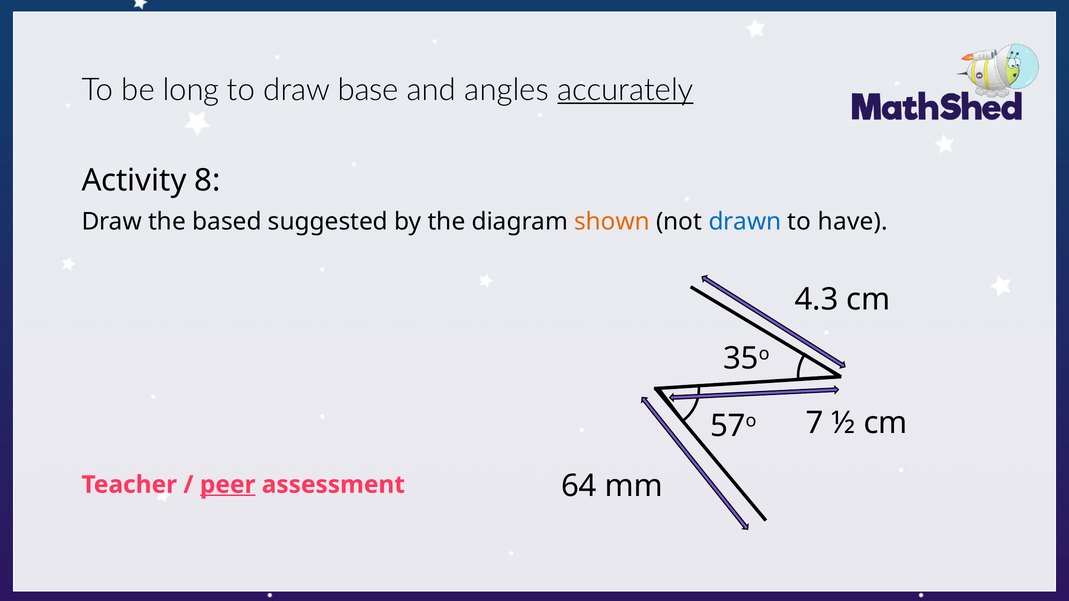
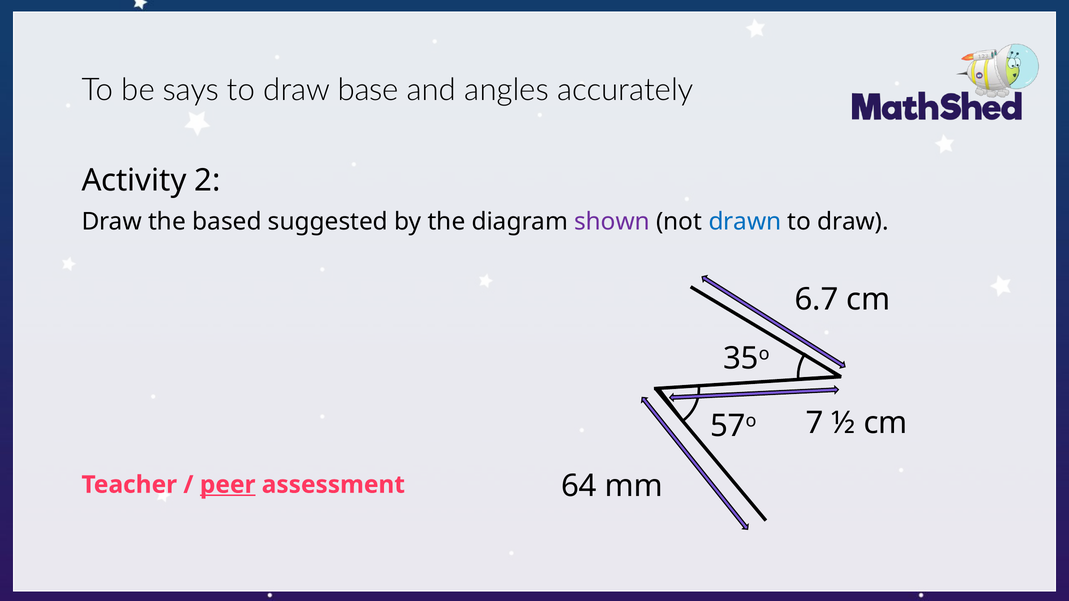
long: long -> says
accurately underline: present -> none
8: 8 -> 2
shown colour: orange -> purple
have at (853, 222): have -> draw
4.3: 4.3 -> 6.7
